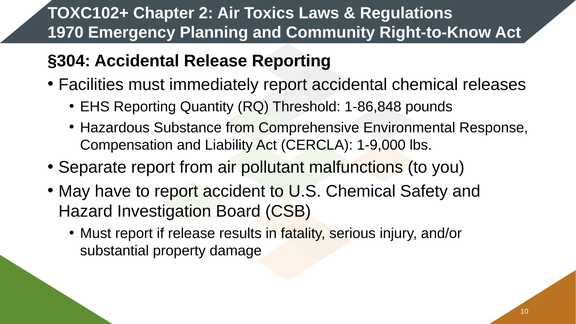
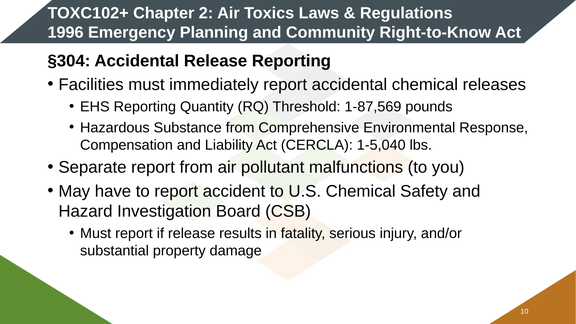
1970: 1970 -> 1996
1-86,848: 1-86,848 -> 1-87,569
1-9,000: 1-9,000 -> 1-5,040
